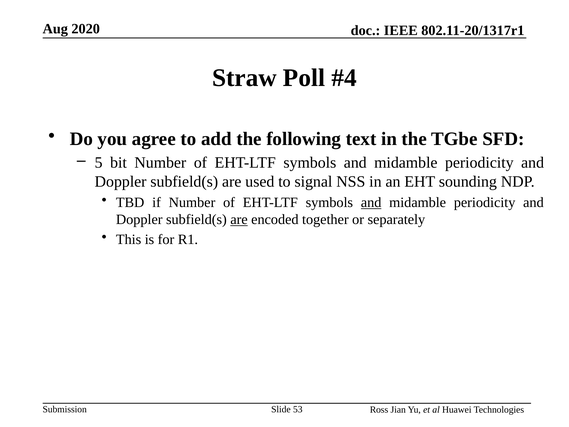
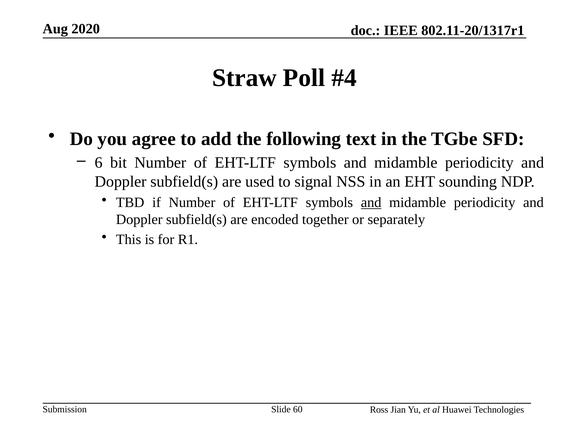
5: 5 -> 6
are at (239, 219) underline: present -> none
53: 53 -> 60
